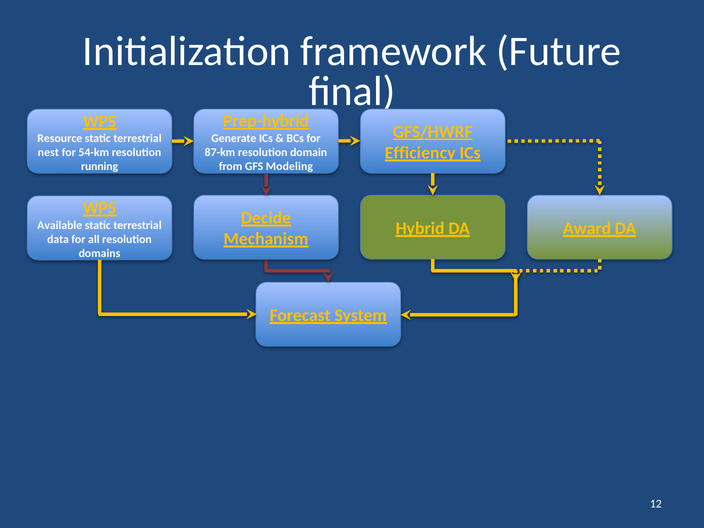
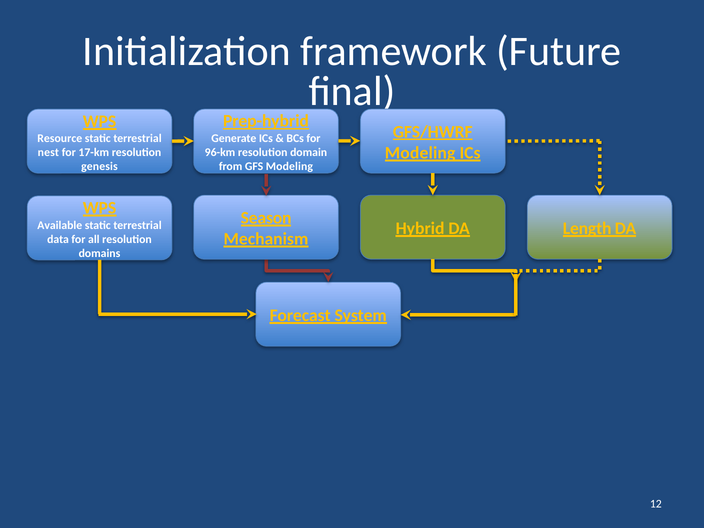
Efficiency at (420, 153): Efficiency -> Modeling
87-km: 87-km -> 96-km
54-km: 54-km -> 17-km
running: running -> genesis
Decide: Decide -> Season
Award: Award -> Length
